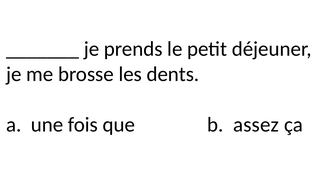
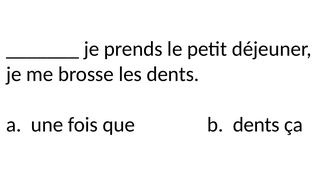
b assez: assez -> dents
